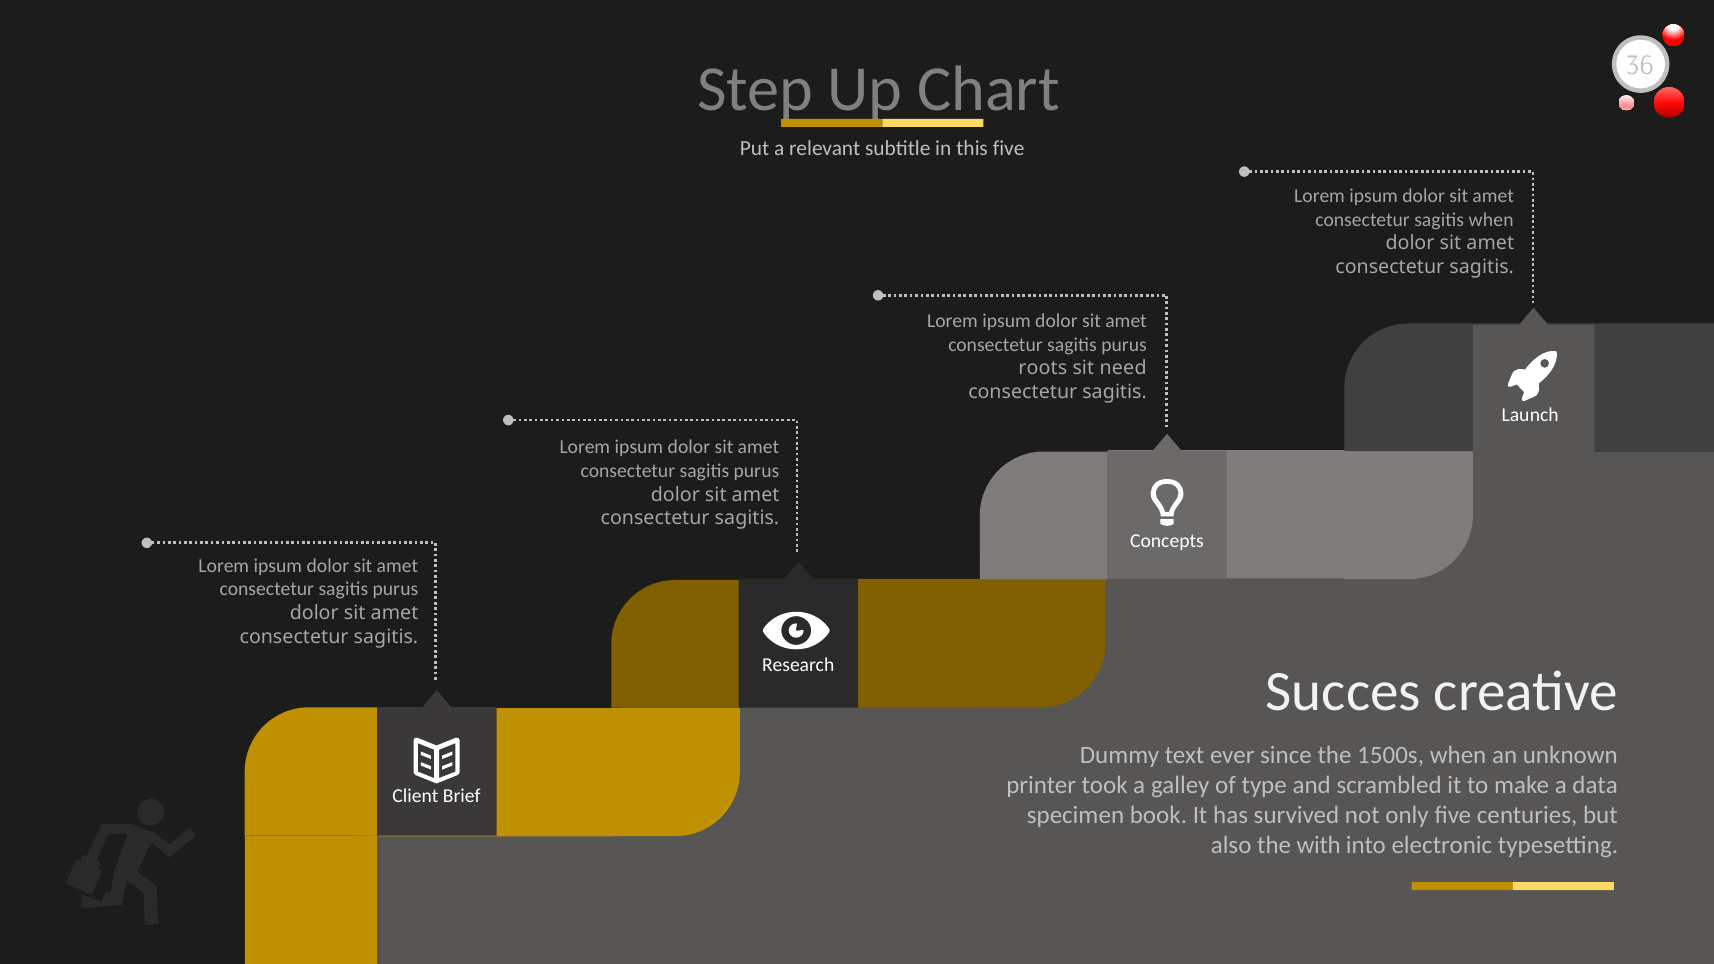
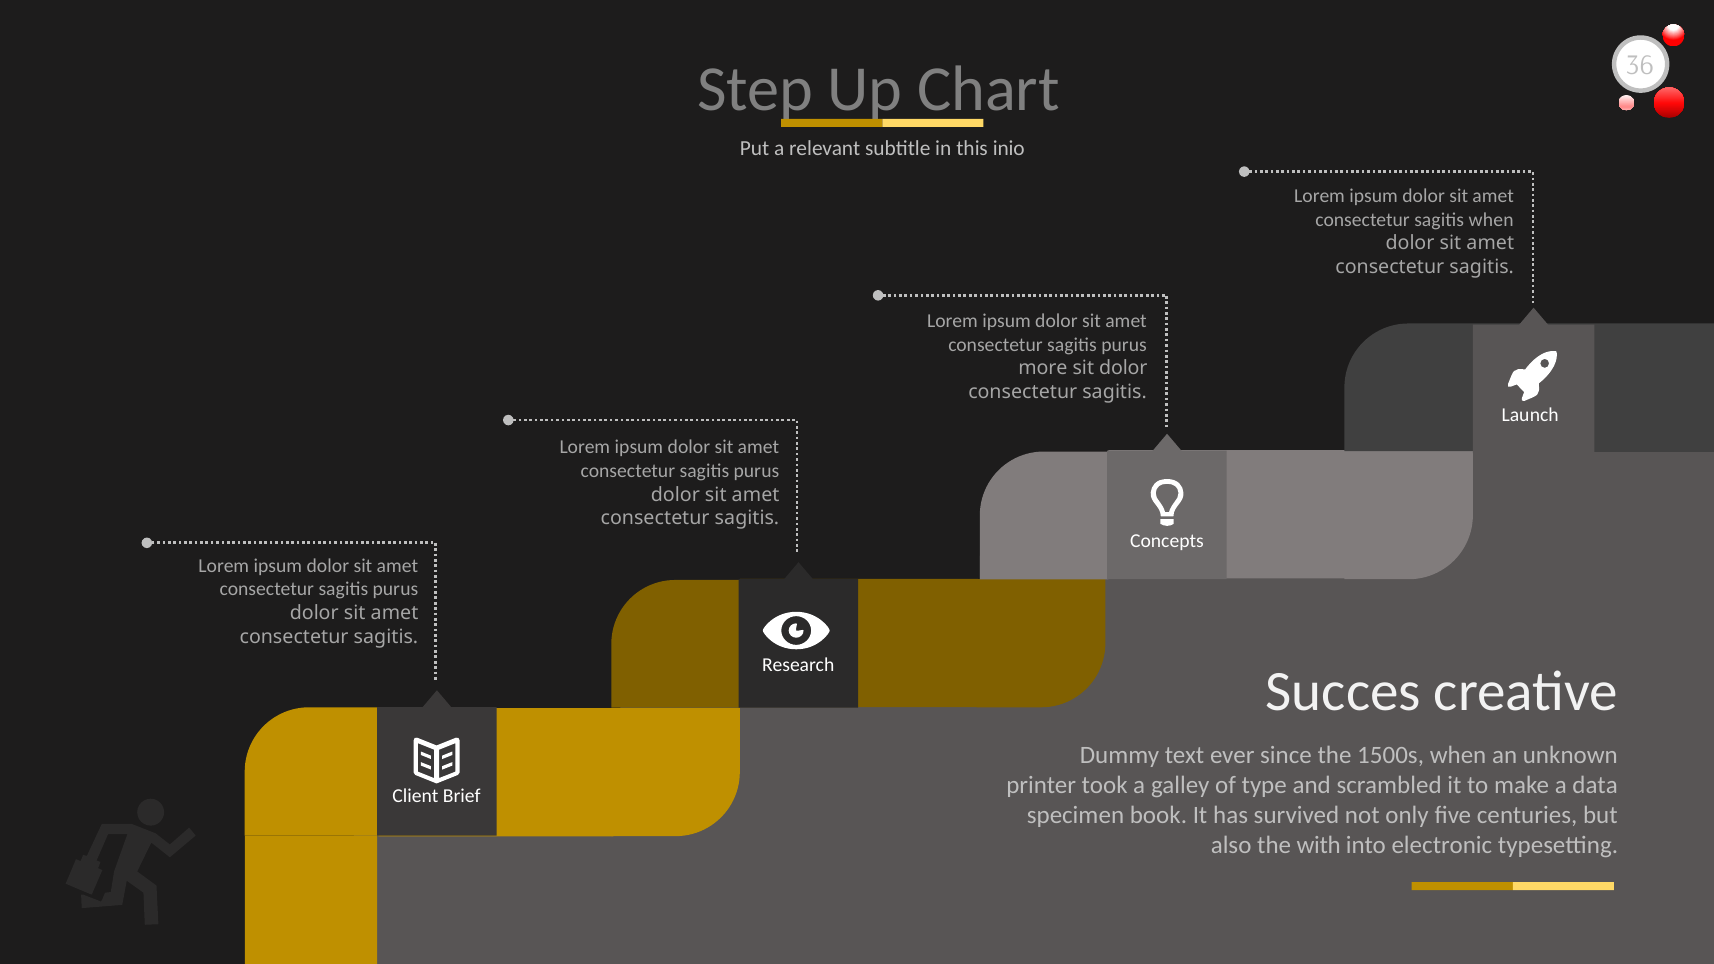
this five: five -> inio
roots: roots -> more
sit need: need -> dolor
